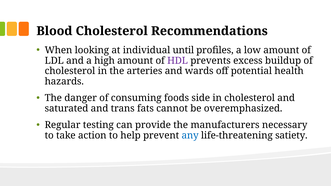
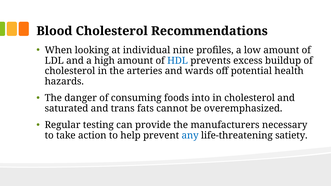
until: until -> nine
HDL colour: purple -> blue
side: side -> into
